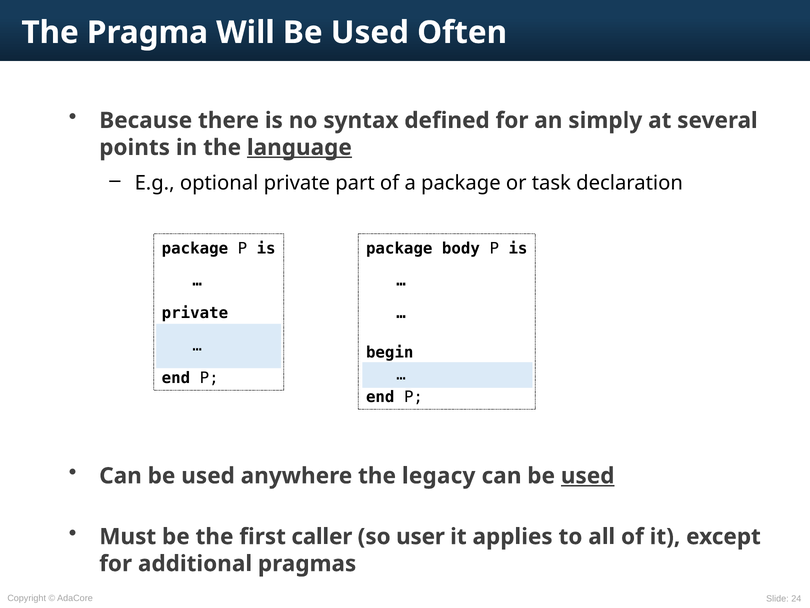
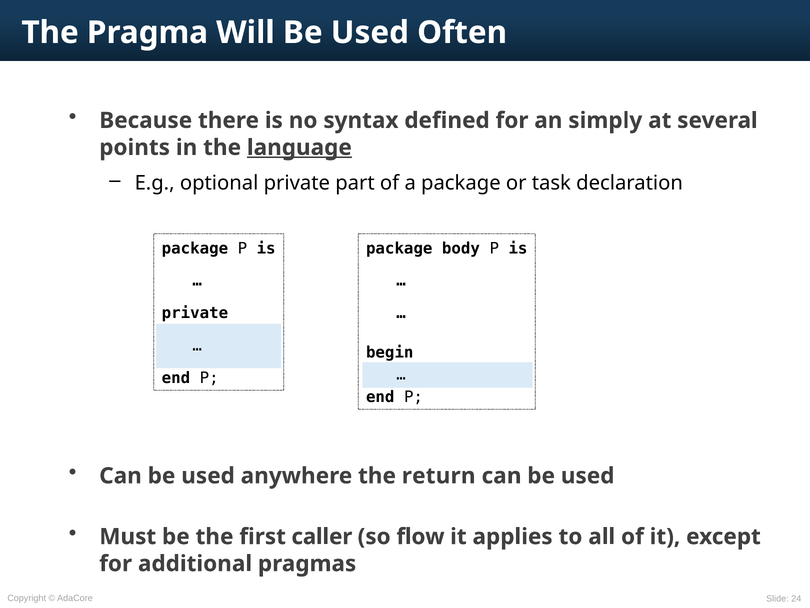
legacy: legacy -> return
used at (588, 476) underline: present -> none
user: user -> flow
